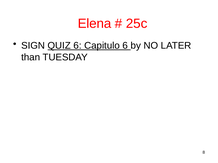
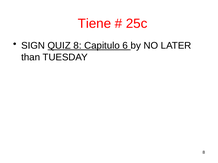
Elena: Elena -> Tiene
QUIZ 6: 6 -> 8
